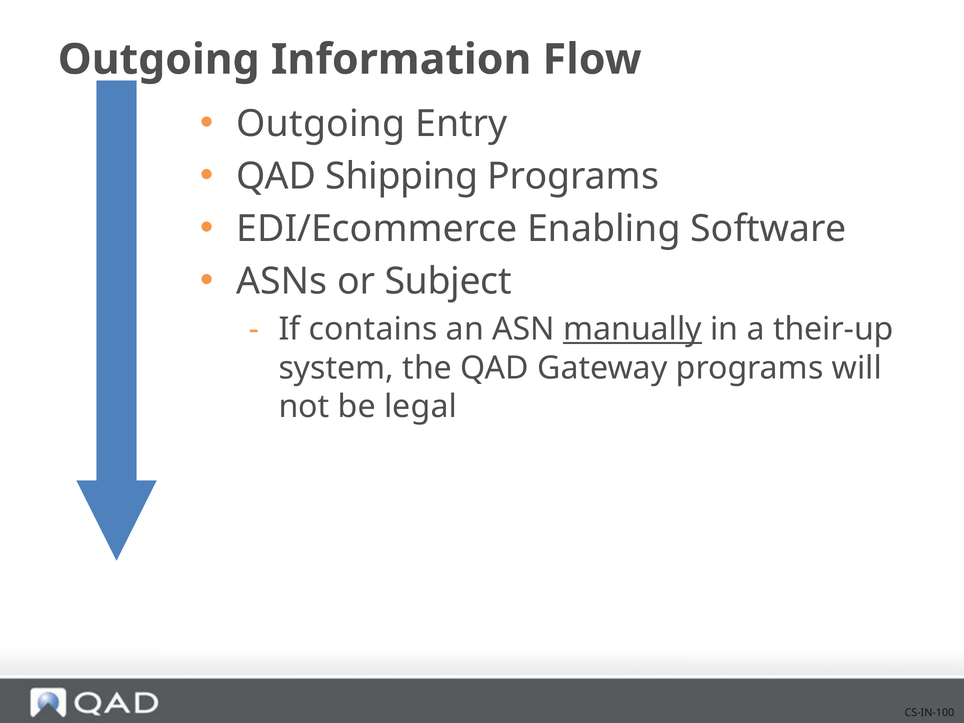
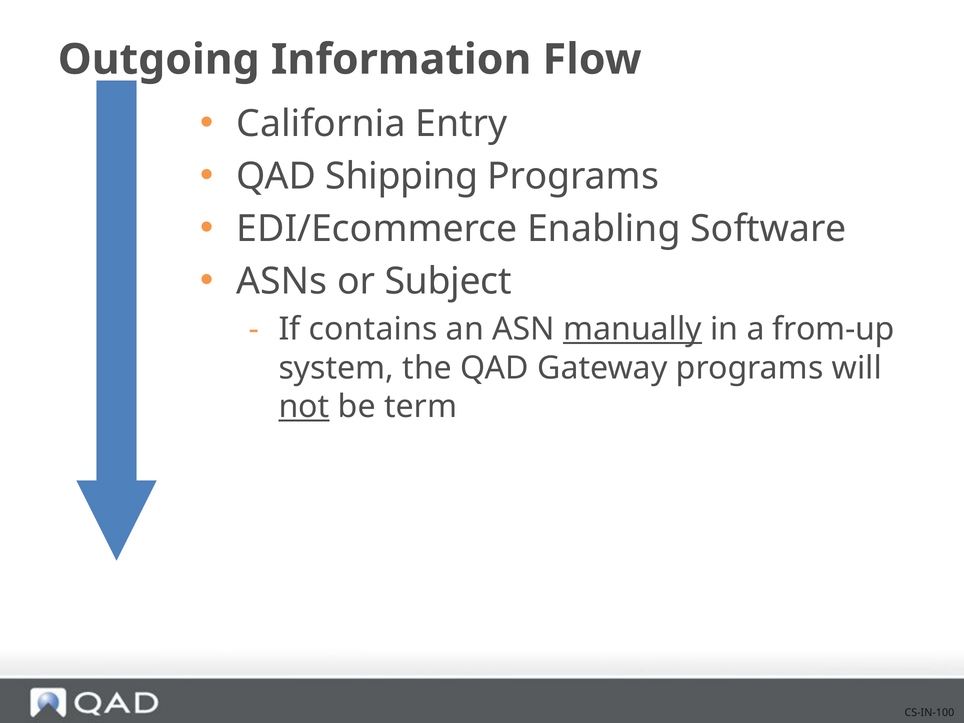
Outgoing at (321, 124): Outgoing -> California
their-up: their-up -> from-up
not underline: none -> present
legal: legal -> term
